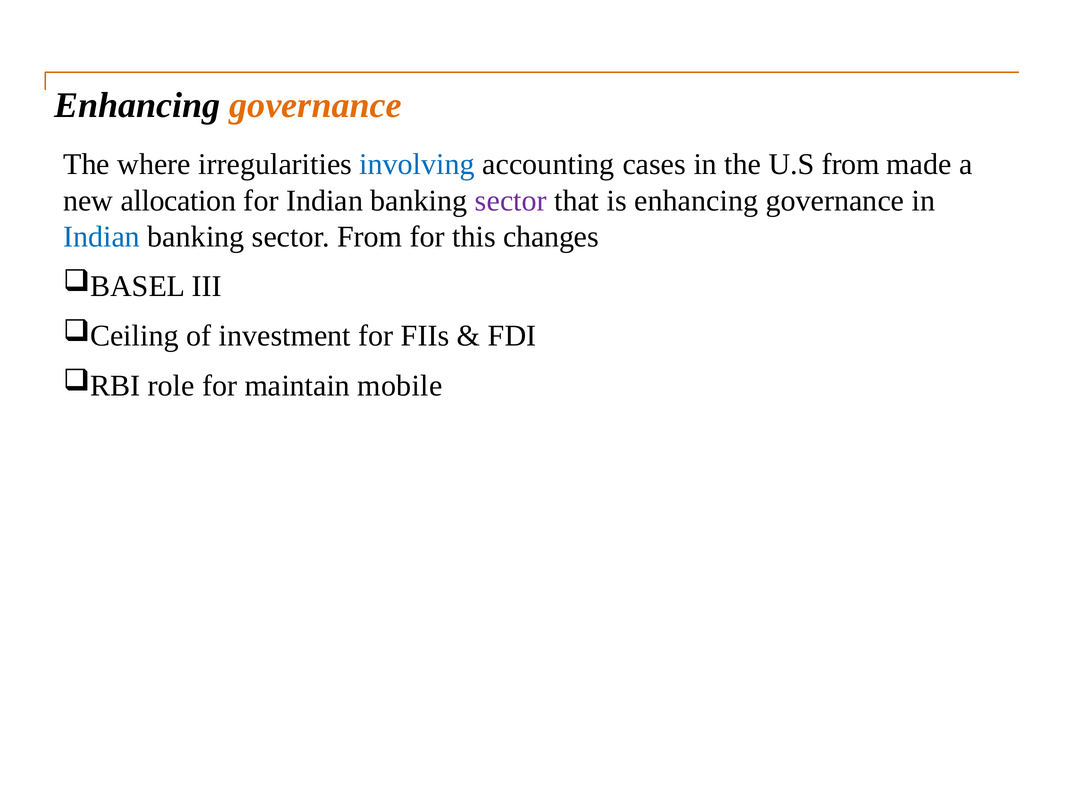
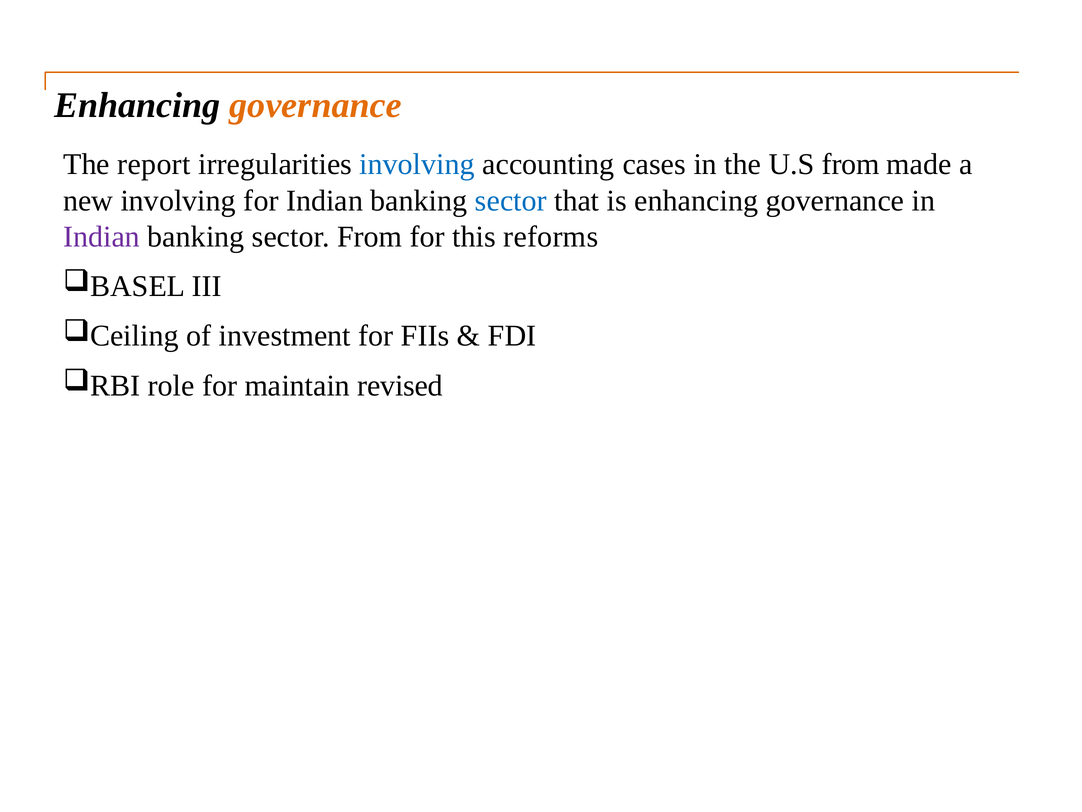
where: where -> report
new allocation: allocation -> involving
sector at (511, 201) colour: purple -> blue
Indian at (102, 237) colour: blue -> purple
changes: changes -> reforms
mobile: mobile -> revised
